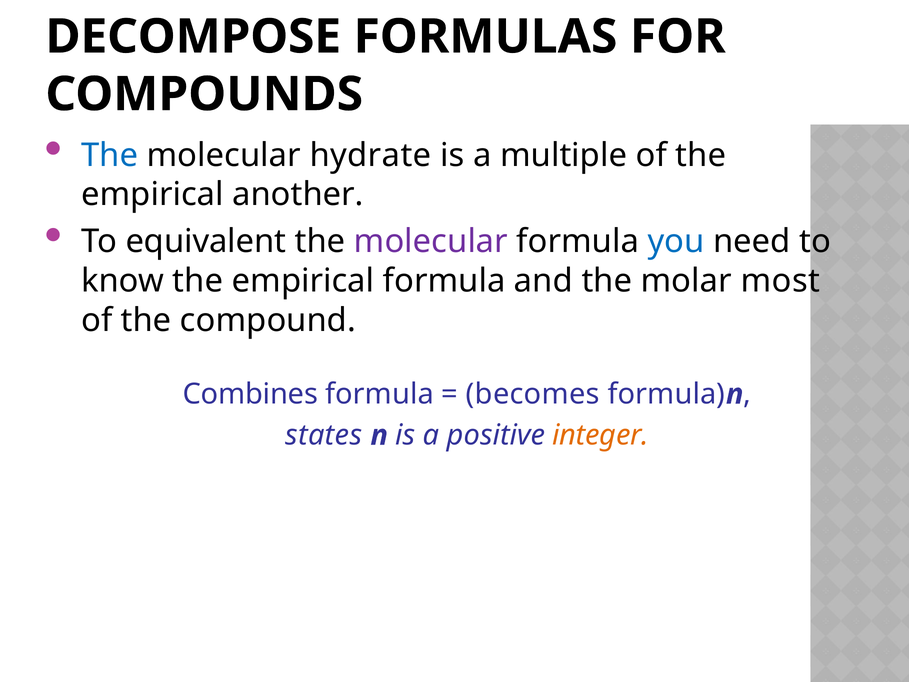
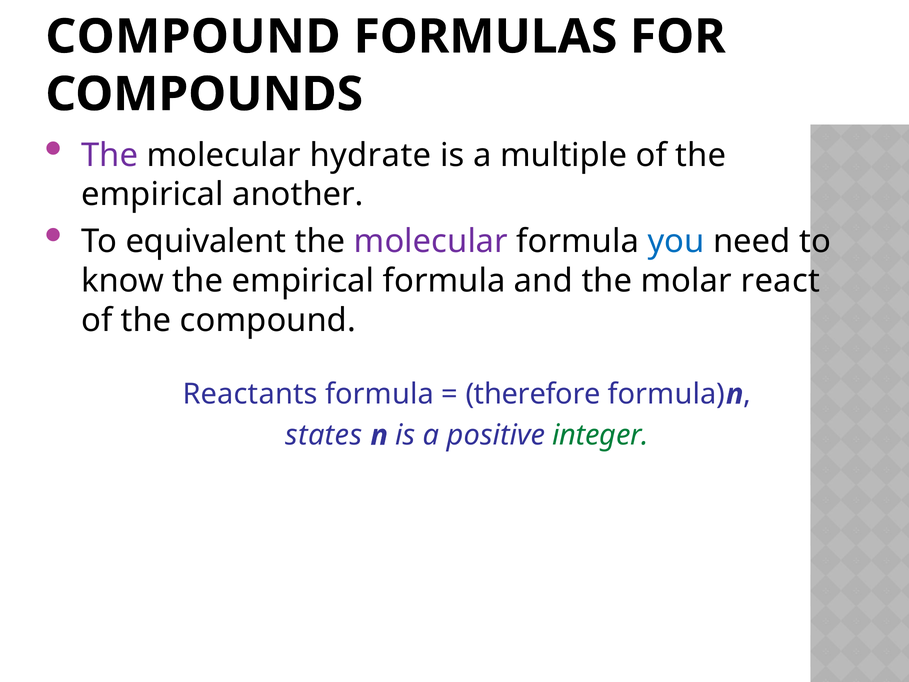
DECOMPOSE at (193, 37): DECOMPOSE -> COMPOUND
The at (110, 155) colour: blue -> purple
most: most -> react
Combines: Combines -> Reactants
becomes: becomes -> therefore
integer colour: orange -> green
